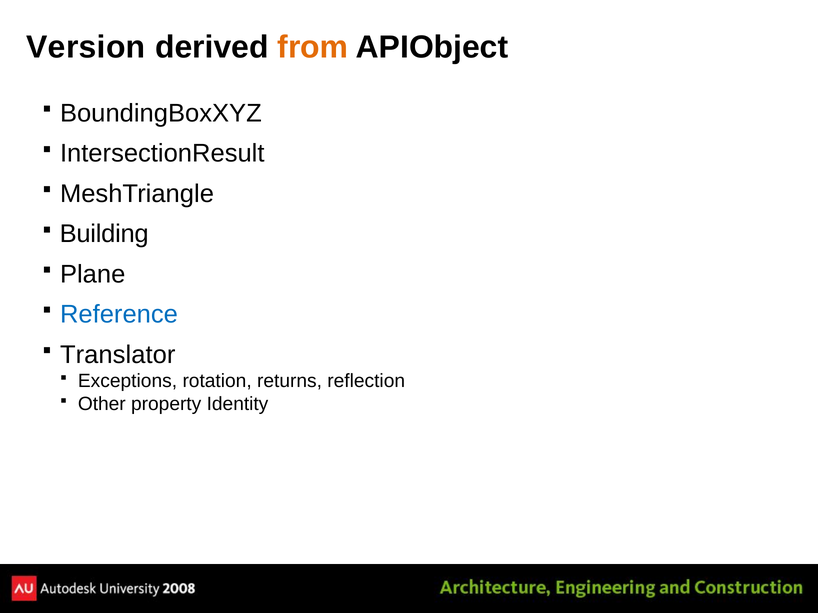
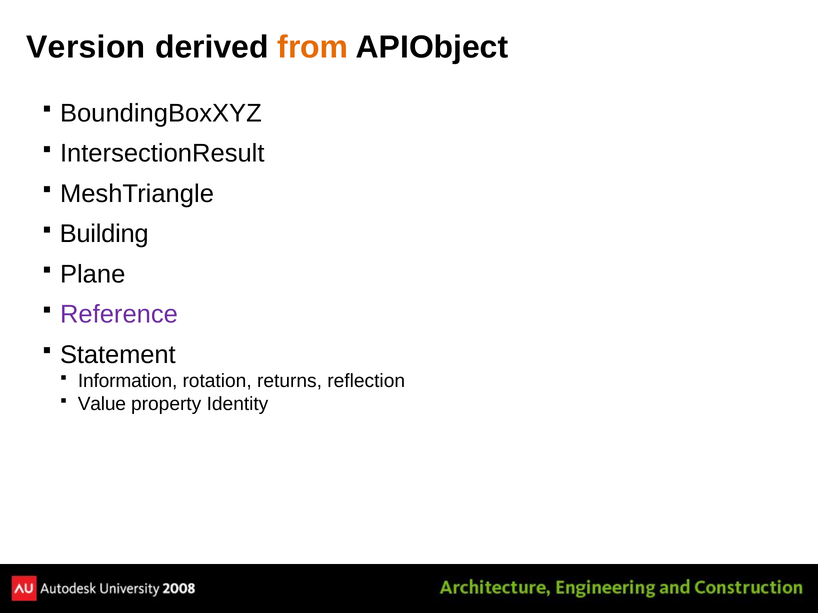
Reference colour: blue -> purple
Translator: Translator -> Statement
Exceptions: Exceptions -> Information
Other: Other -> Value
